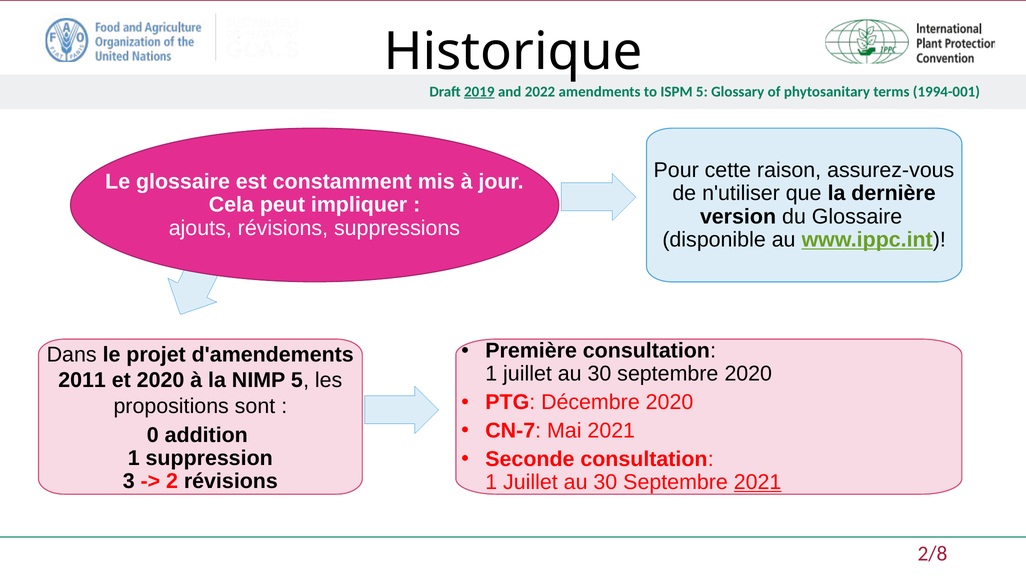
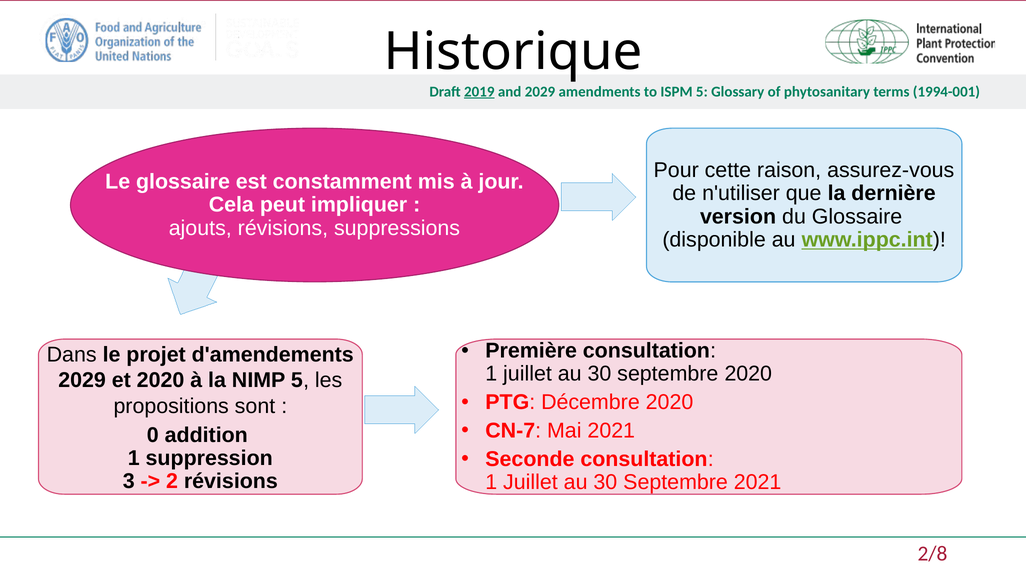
2022 at (540, 92): 2022 -> 2029
2011 at (82, 380): 2011 -> 2029
2021 at (758, 482) underline: present -> none
